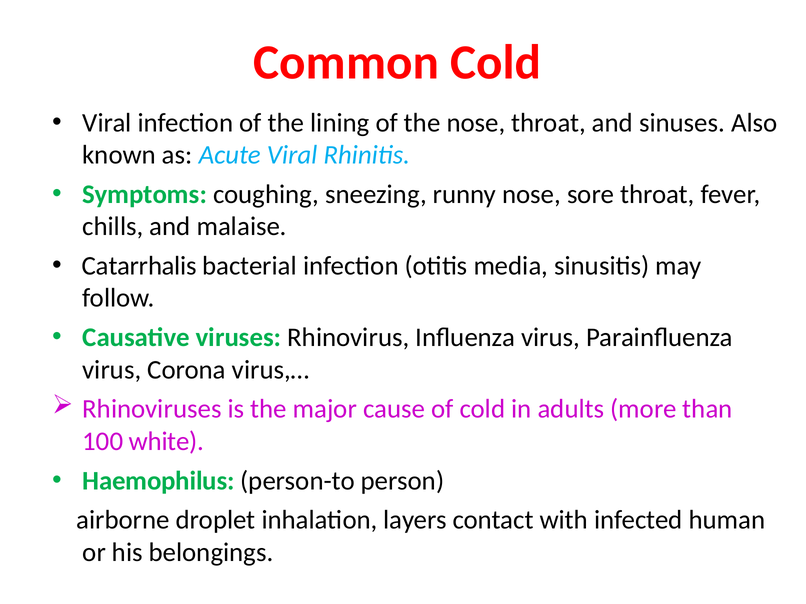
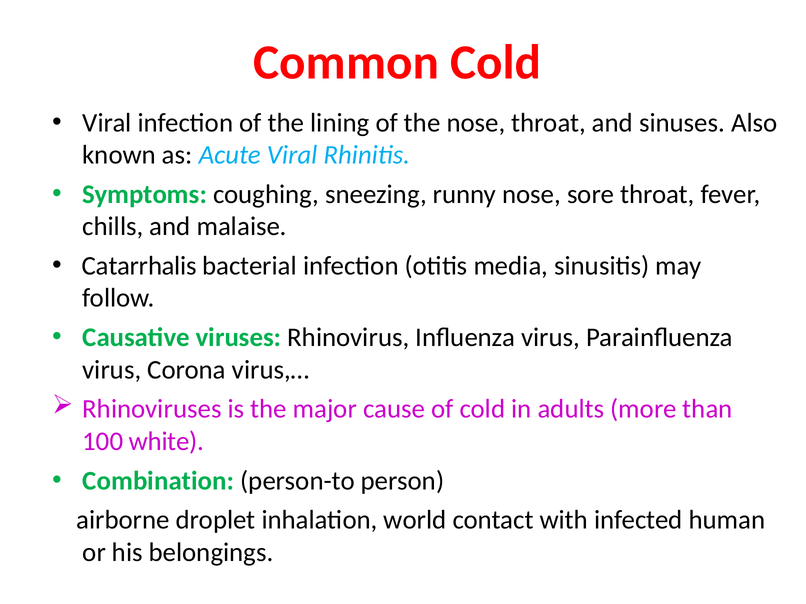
Haemophilus: Haemophilus -> Combination
layers: layers -> world
